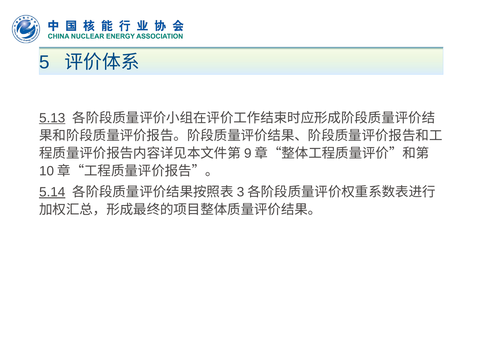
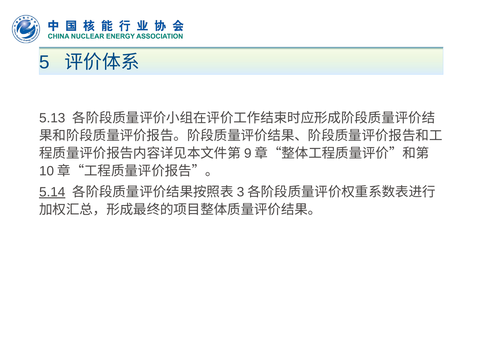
5.13 underline: present -> none
